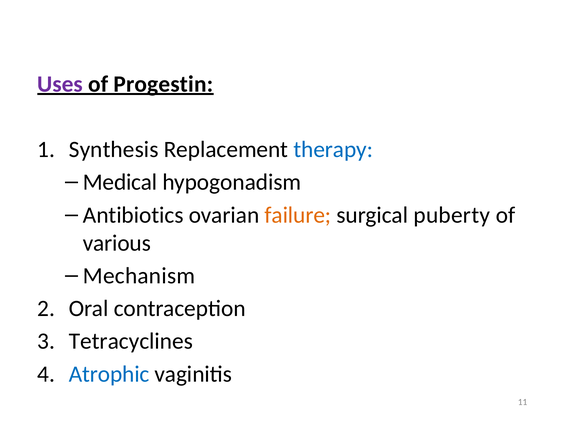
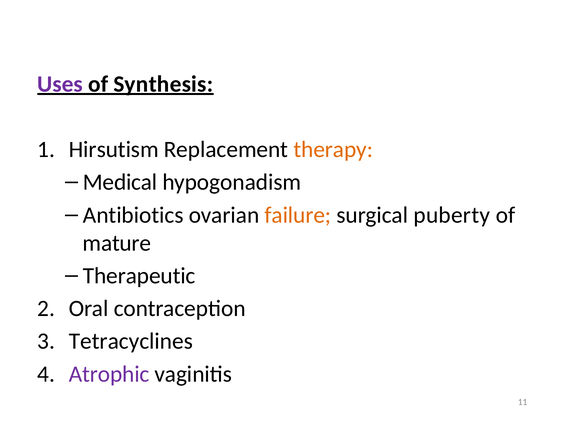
Progestin: Progestin -> Synthesis
Synthesis: Synthesis -> Hirsutism
therapy colour: blue -> orange
various: various -> mature
Mechanism: Mechanism -> Therapeutic
Atrophic colour: blue -> purple
